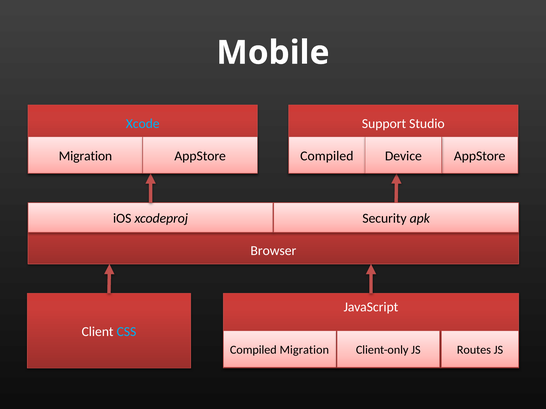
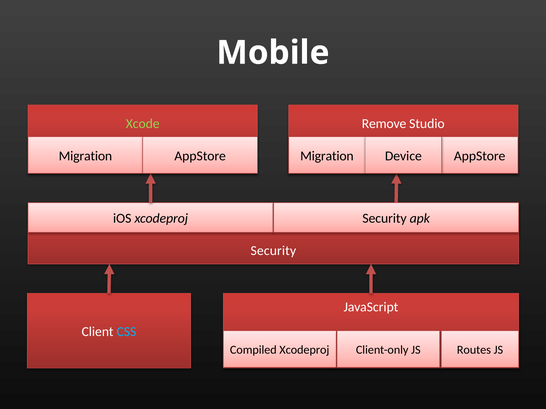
Xcode colour: light blue -> light green
Support: Support -> Remove
AppStore Compiled: Compiled -> Migration
Browser at (273, 251): Browser -> Security
Compiled Migration: Migration -> Xcodeproj
